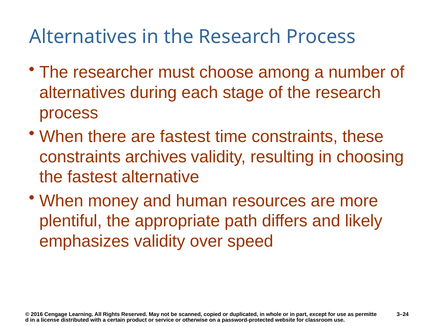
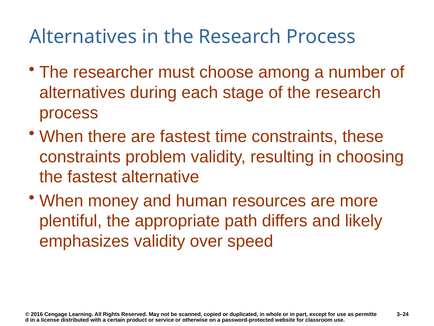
archives: archives -> problem
